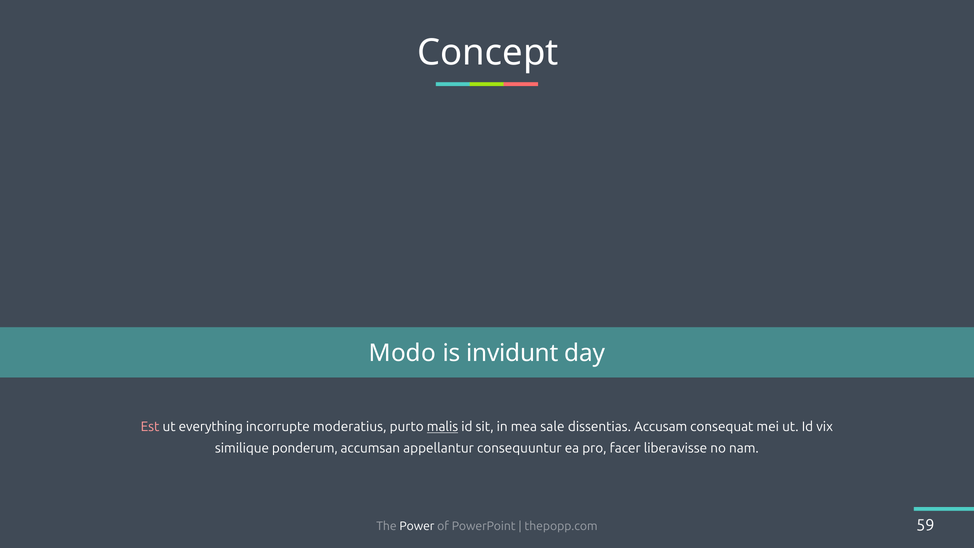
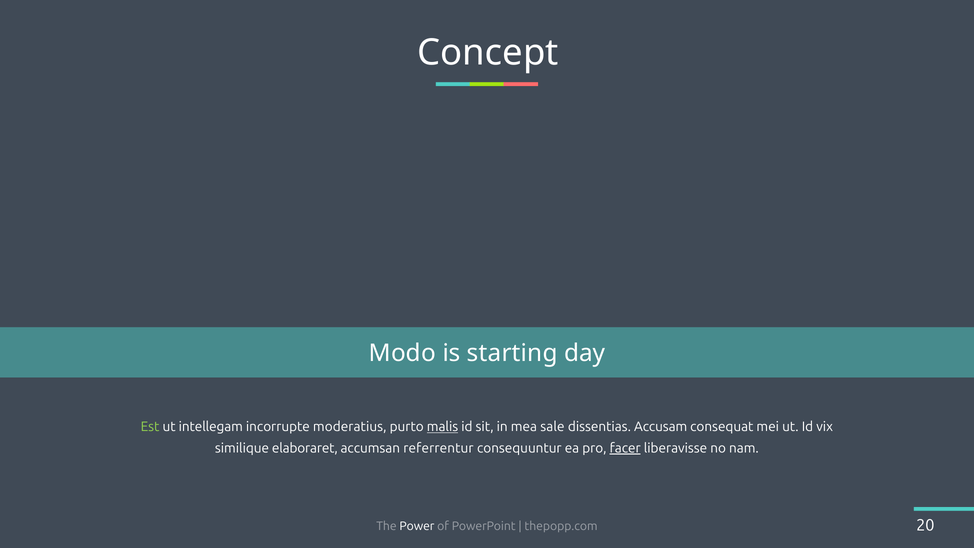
invidunt: invidunt -> starting
Est colour: pink -> light green
everything: everything -> intellegam
ponderum: ponderum -> elaboraret
appellantur: appellantur -> referrentur
facer underline: none -> present
59: 59 -> 20
